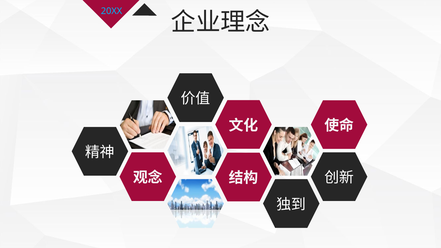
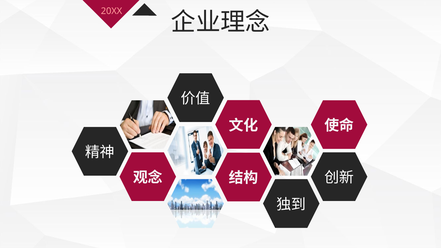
20XX colour: light blue -> pink
